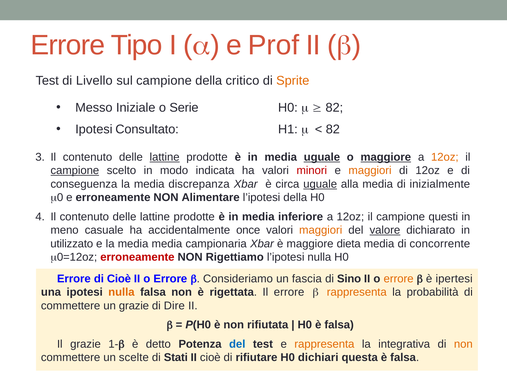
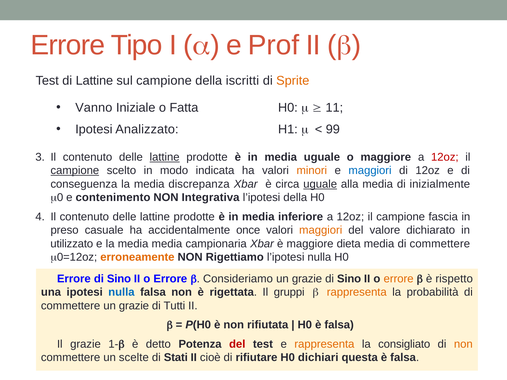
di Livello: Livello -> Lattine
critico: critico -> iscritti
Messo: Messo -> Vanno
Serie: Serie -> Fatta
82 at (334, 108): 82 -> 11
Consultato: Consultato -> Analizzato
82 at (333, 129): 82 -> 99
uguale at (322, 157) underline: present -> none
maggiore at (386, 157) underline: present -> none
12oz at (445, 157) colour: orange -> red
minori colour: red -> orange
maggiori at (370, 171) colour: orange -> blue
e erroneamente: erroneamente -> contenimento
Alimentare: Alimentare -> Integrativa
questi: questi -> fascia
meno: meno -> preso
valore underline: present -> none
media di concorrente: concorrente -> commettere
erroneamente at (137, 257) colour: red -> orange
Errore di Cioè: Cioè -> Sino
fascia at (307, 279): fascia -> grazie
ipertesi: ipertesi -> rispetto
nulla at (121, 292) colour: orange -> blue
Il errore: errore -> gruppi
Dire: Dire -> Tutti
del at (237, 344) colour: blue -> red
integrativa: integrativa -> consigliato
